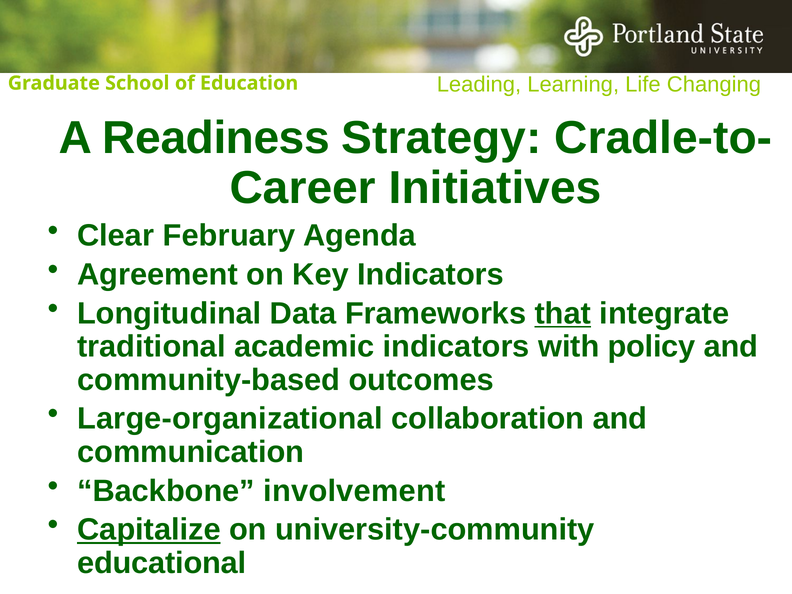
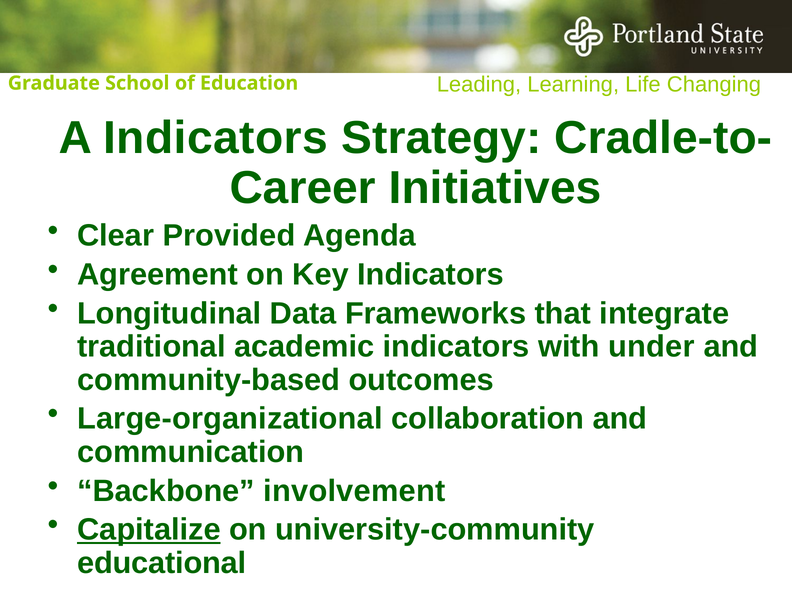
A Readiness: Readiness -> Indicators
February: February -> Provided
that underline: present -> none
policy: policy -> under
